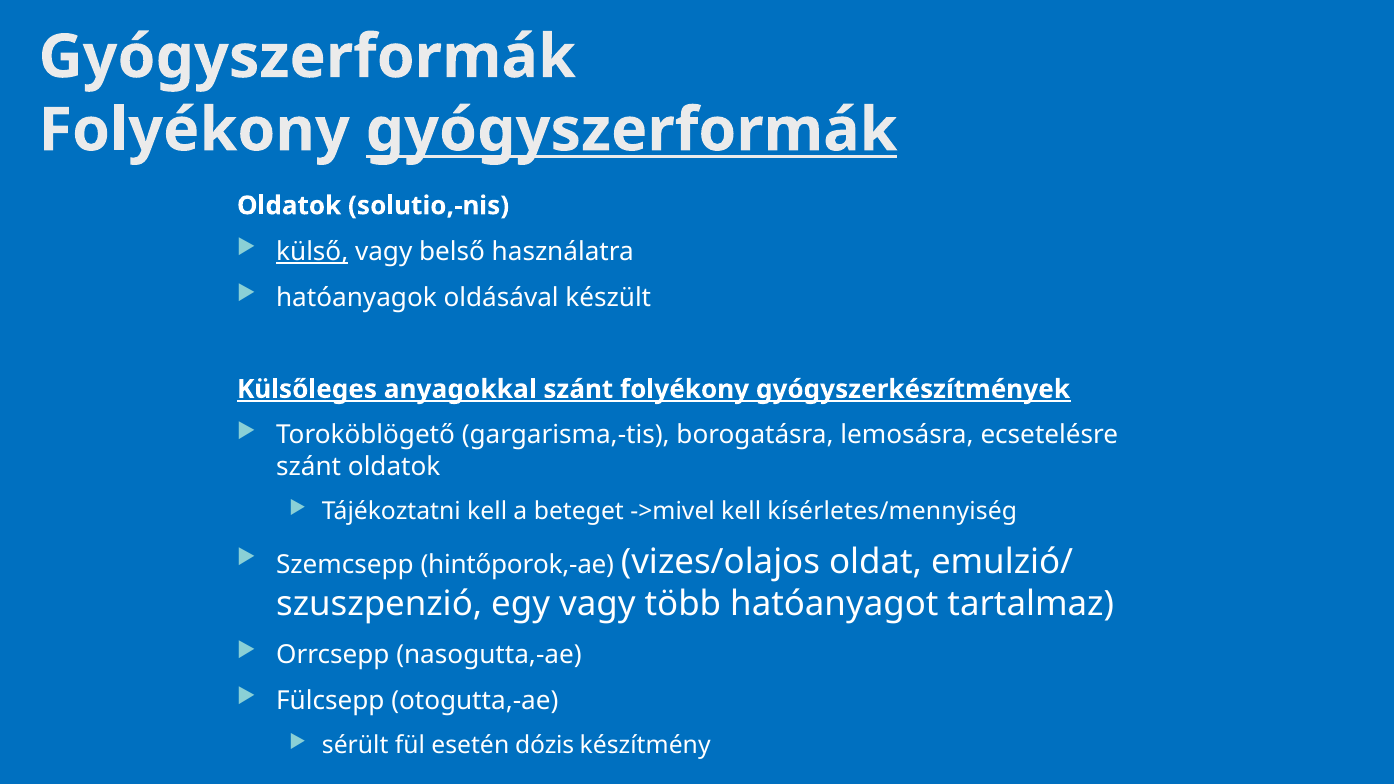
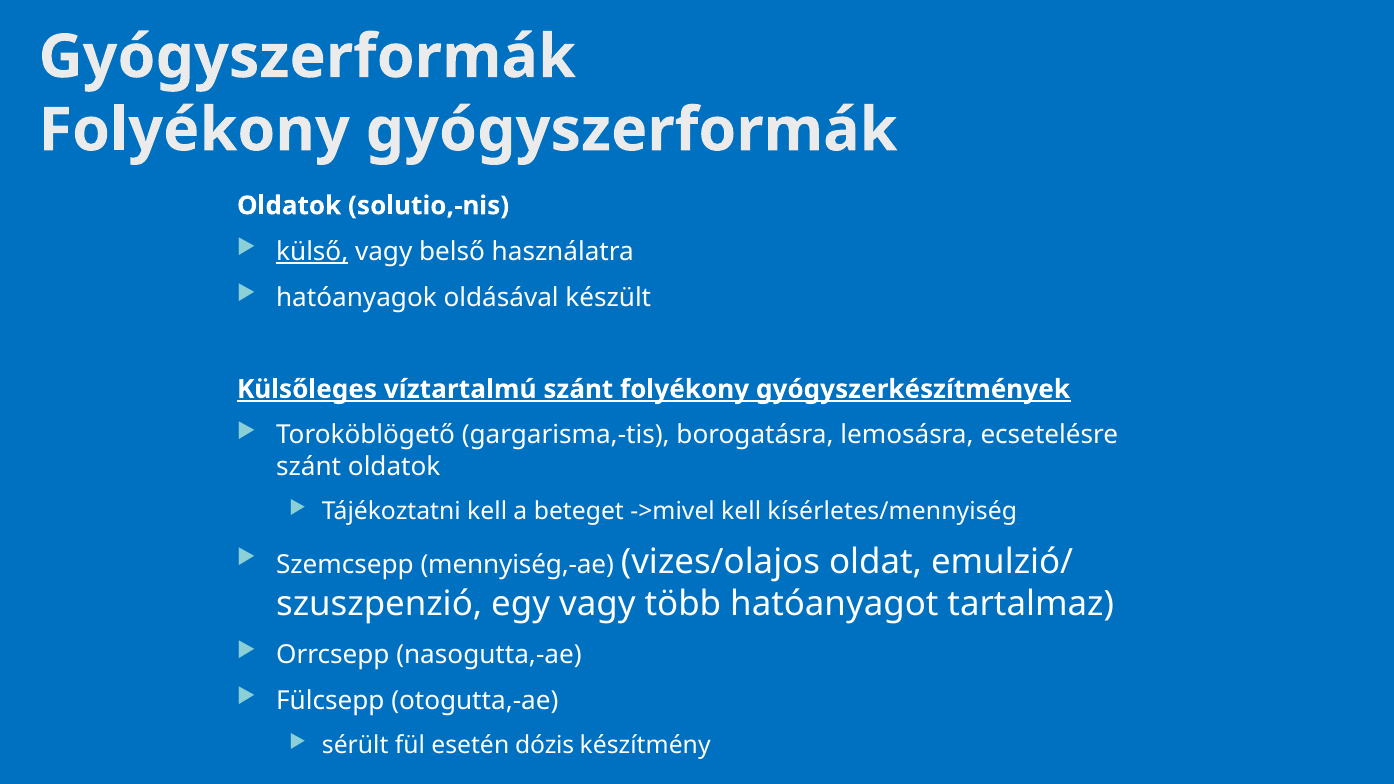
gyógyszerformák at (632, 130) underline: present -> none
anyagokkal: anyagokkal -> víztartalmú
hintőporok,-ae: hintőporok,-ae -> mennyiség,-ae
